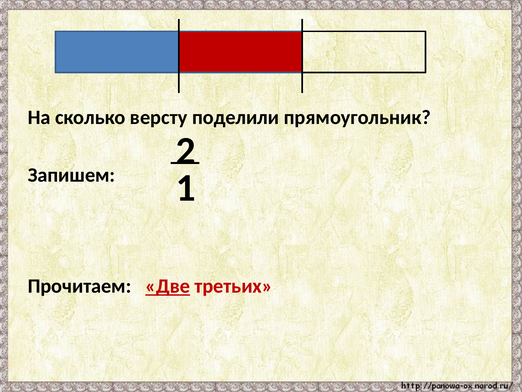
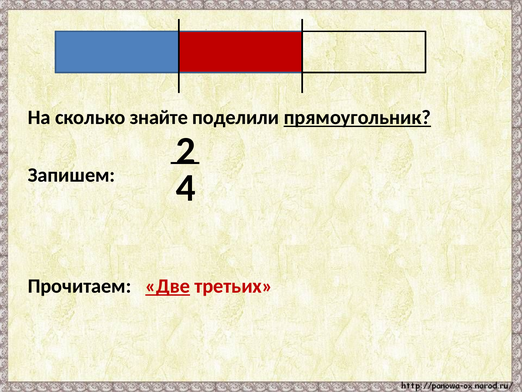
версту: версту -> знайте
прямоугольник underline: none -> present
1: 1 -> 4
